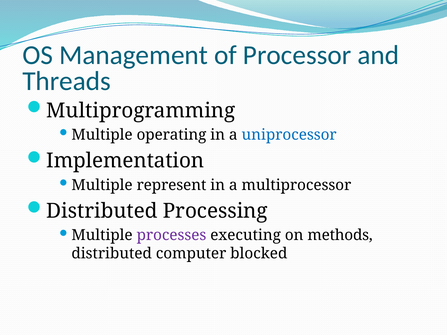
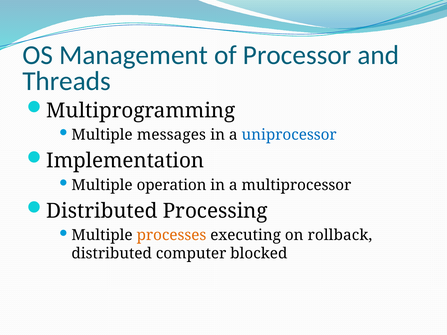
operating: operating -> messages
represent: represent -> operation
processes colour: purple -> orange
methods: methods -> rollback
